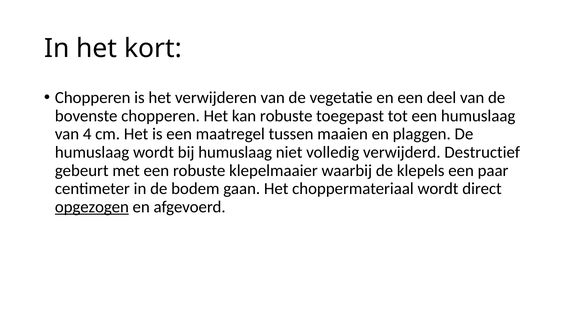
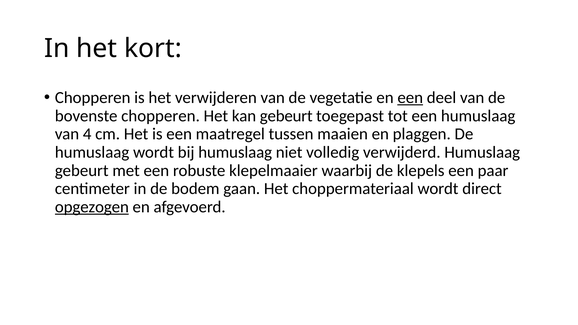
een at (410, 98) underline: none -> present
kan robuste: robuste -> gebeurt
verwijderd Destructief: Destructief -> Humuslaag
